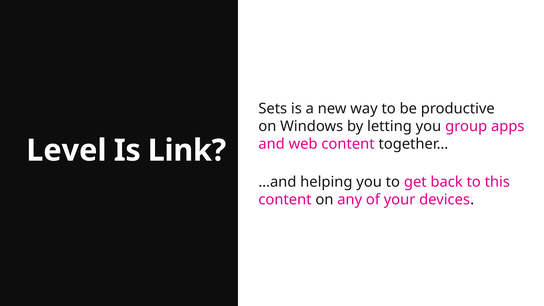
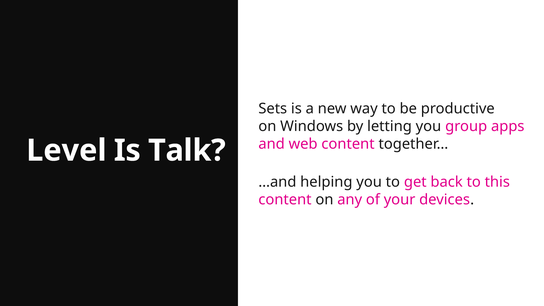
Link: Link -> Talk
